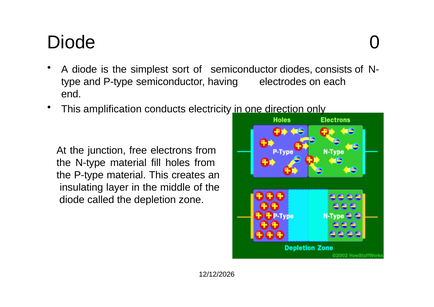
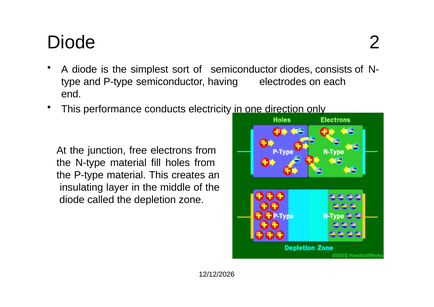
0: 0 -> 2
amplification: amplification -> performance
